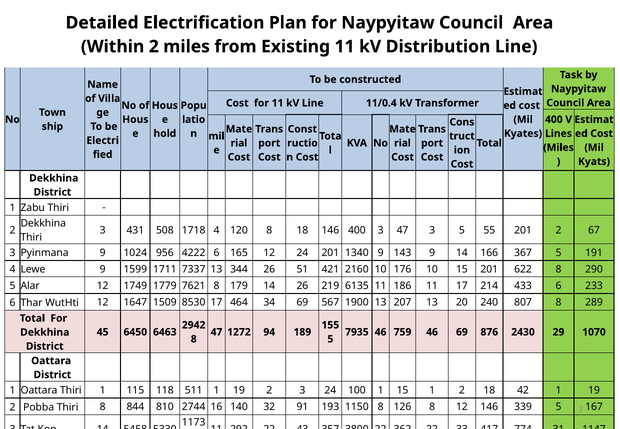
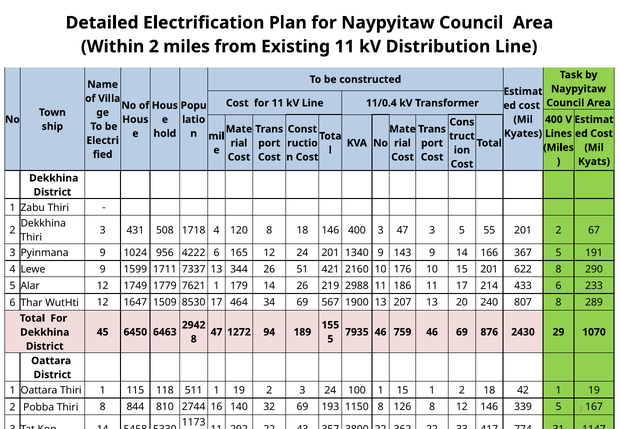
7621 8: 8 -> 1
6135: 6135 -> 2988
32 91: 91 -> 69
